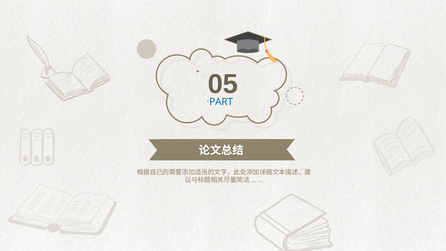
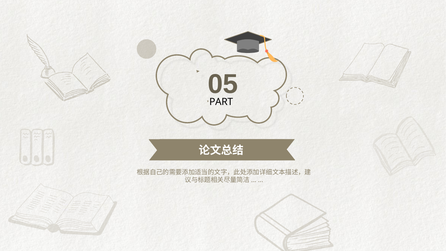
PART colour: blue -> black
